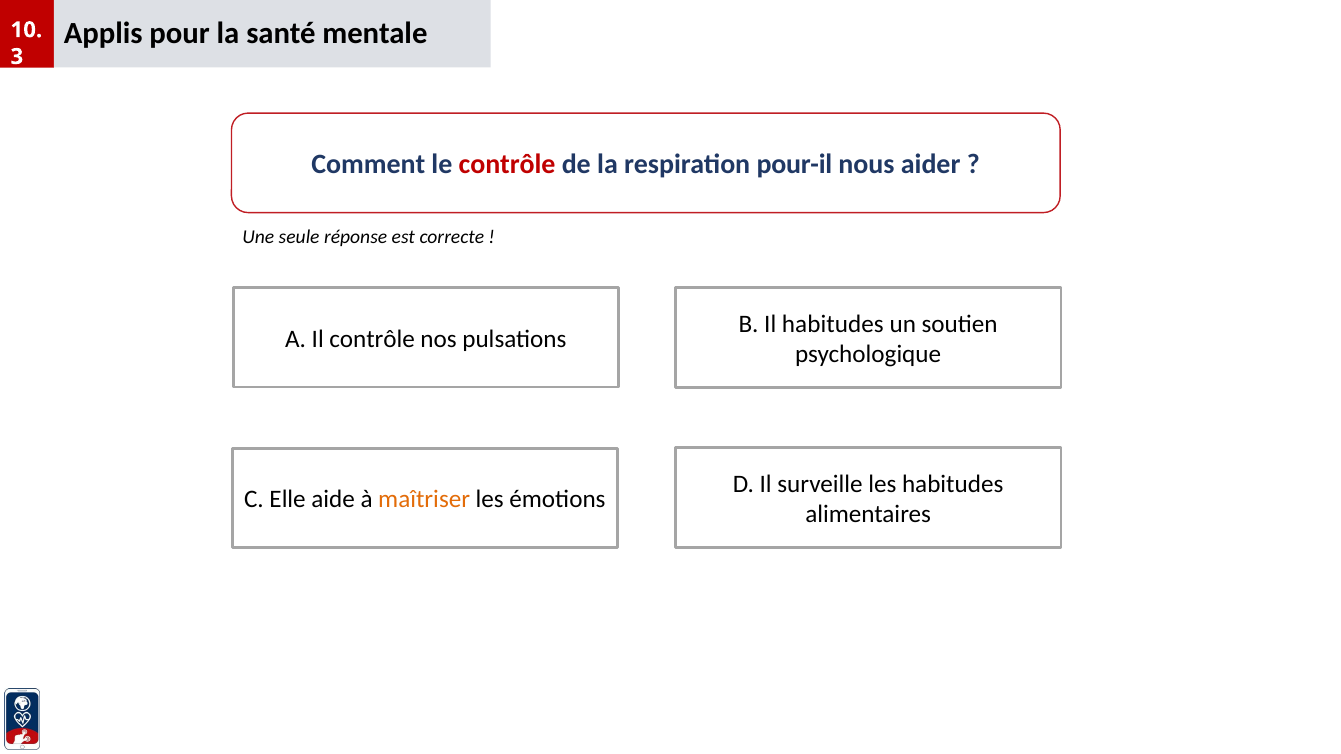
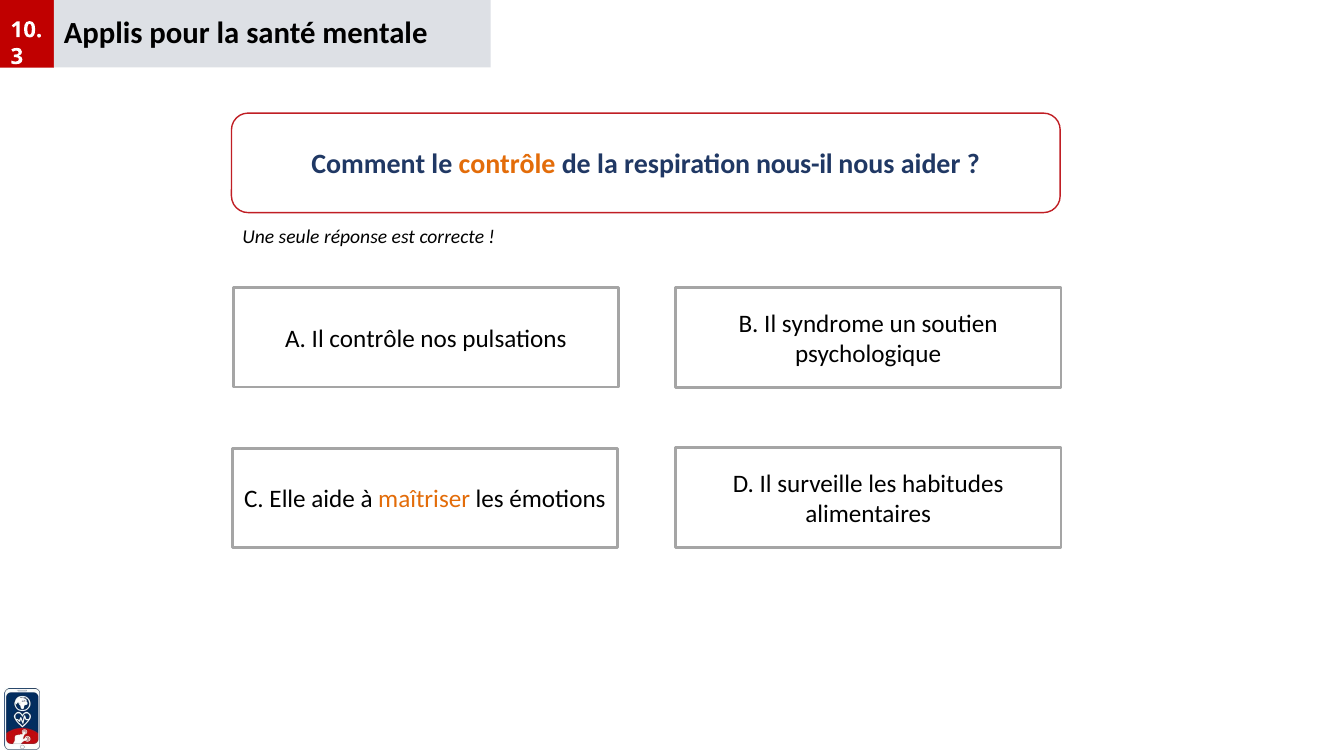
contrôle at (507, 165) colour: red -> orange
pour-il: pour-il -> nous-il
Il habitudes: habitudes -> syndrome
